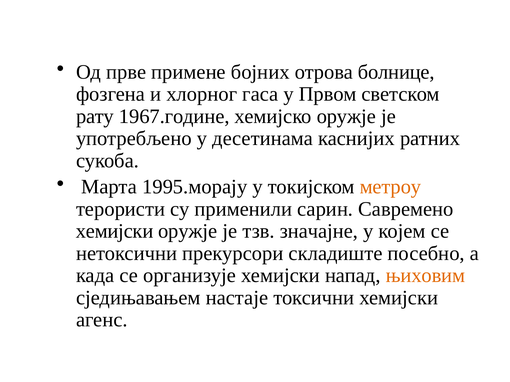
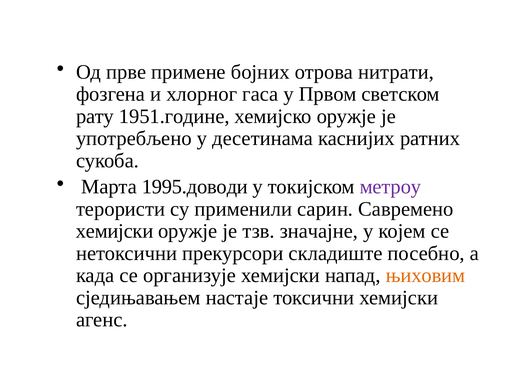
болнице: болнице -> нитрати
1967.године: 1967.године -> 1951.године
1995.морају: 1995.морају -> 1995.доводи
метроу colour: orange -> purple
